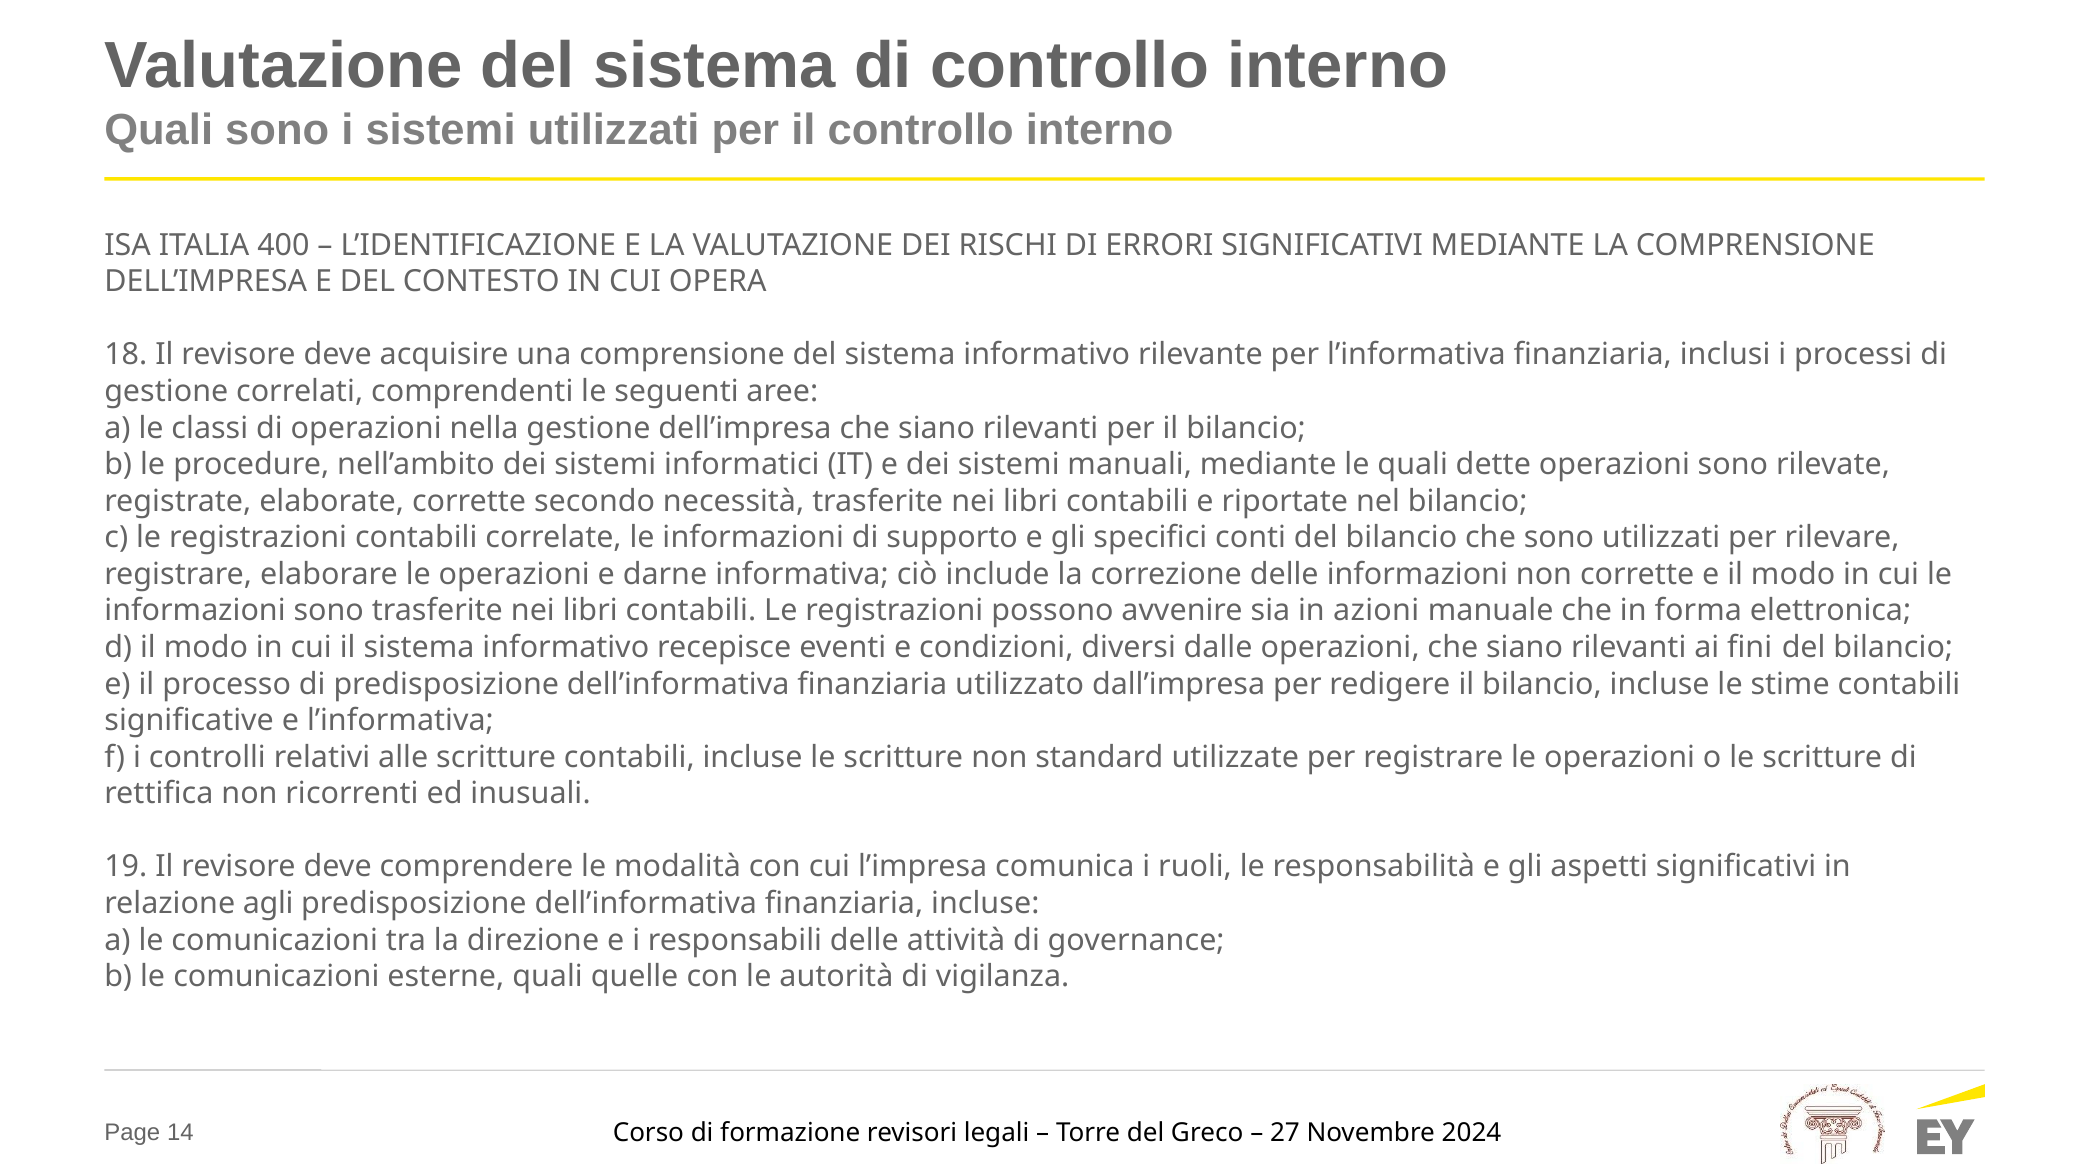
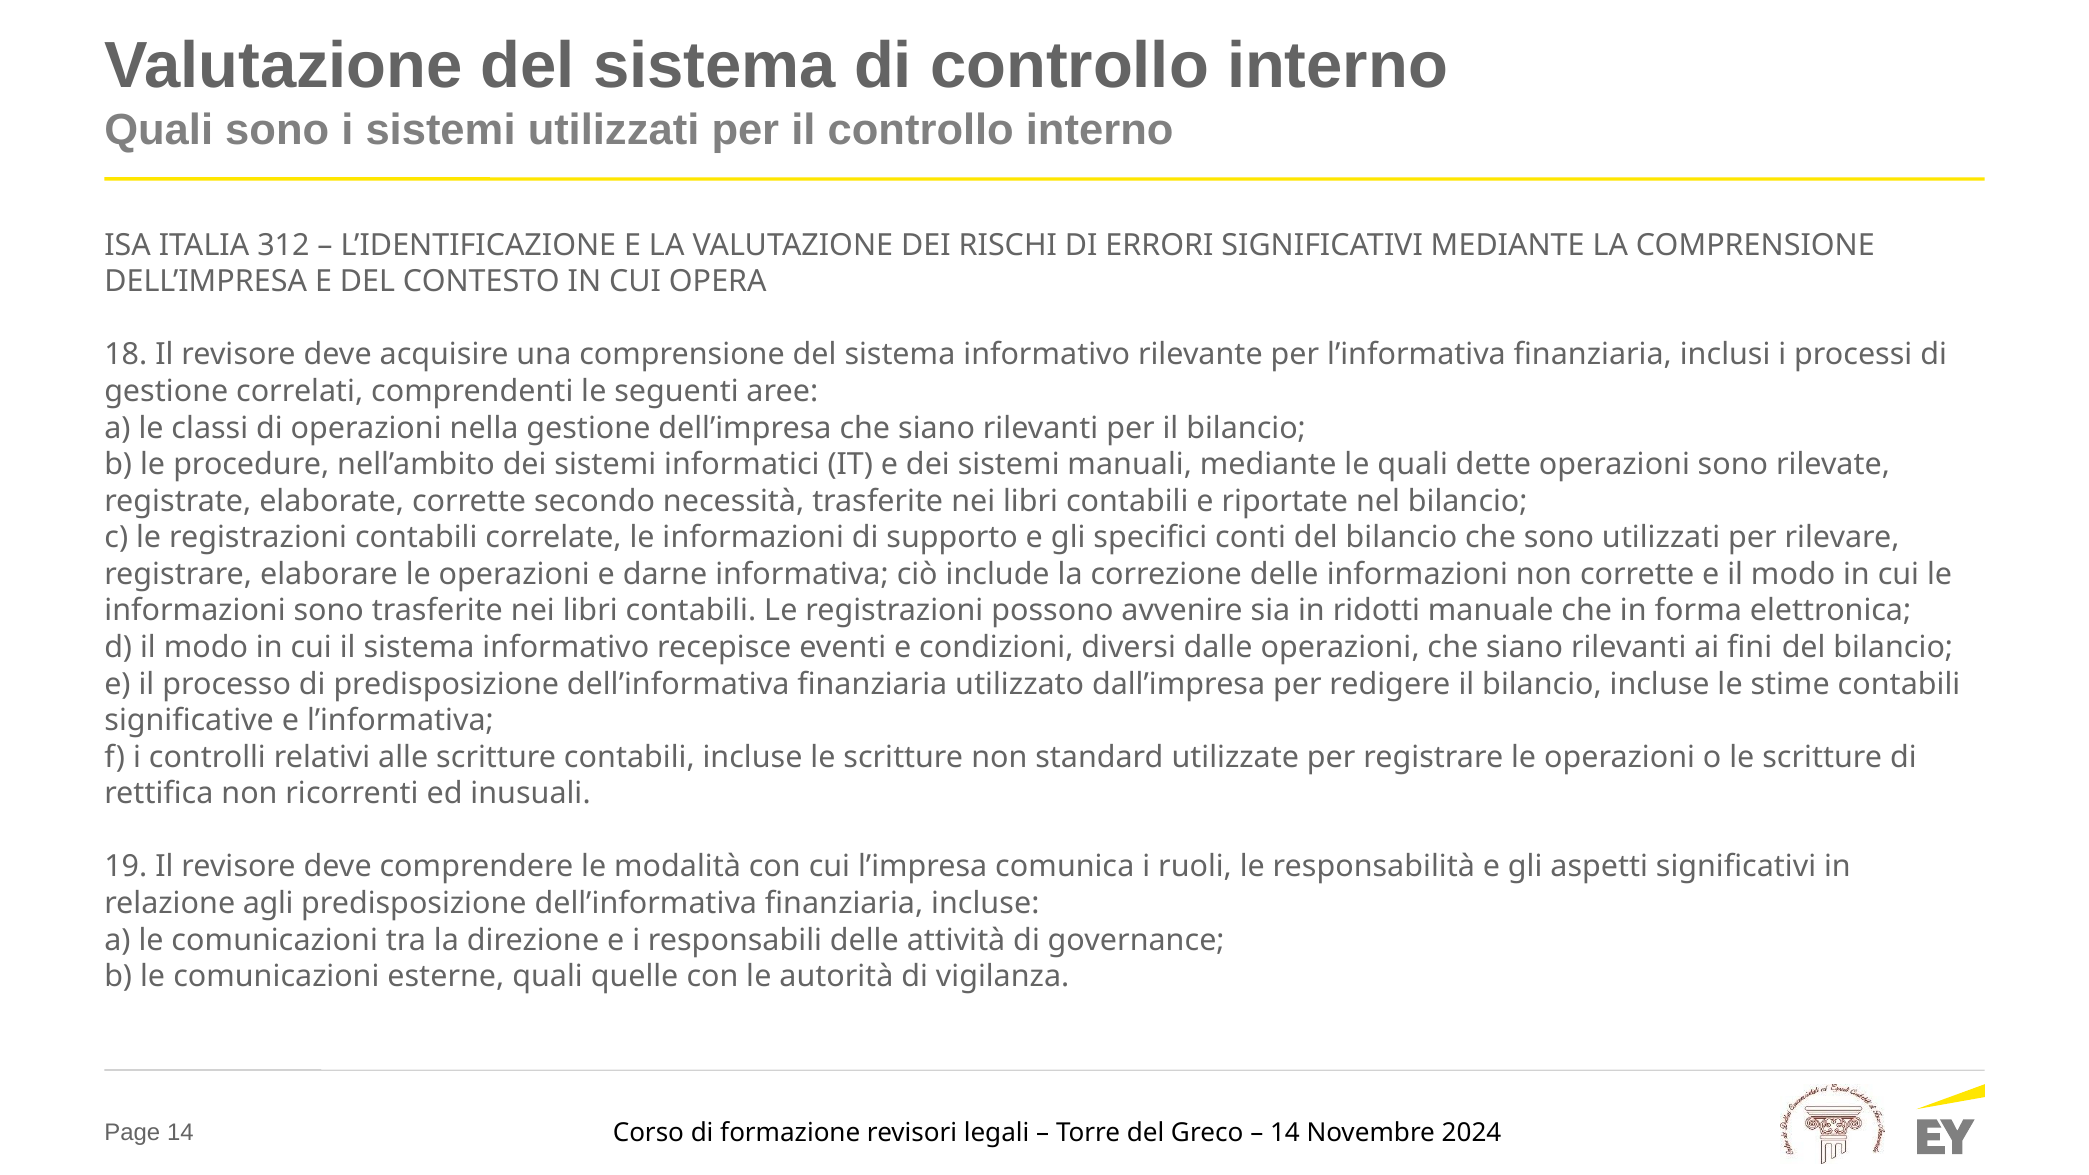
400: 400 -> 312
azioni: azioni -> ridotti
27 at (1285, 1133): 27 -> 14
